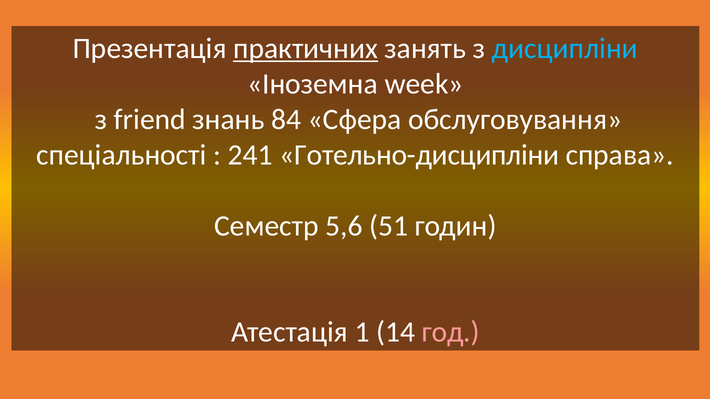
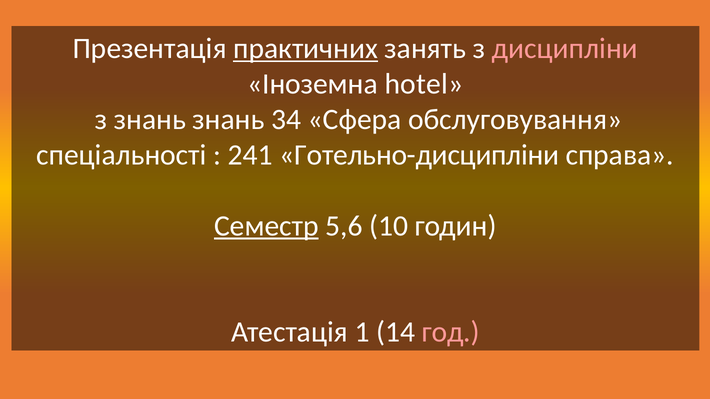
дисципліни colour: light blue -> pink
week: week -> hotel
з friend: friend -> знань
84: 84 -> 34
Семестр underline: none -> present
51: 51 -> 10
